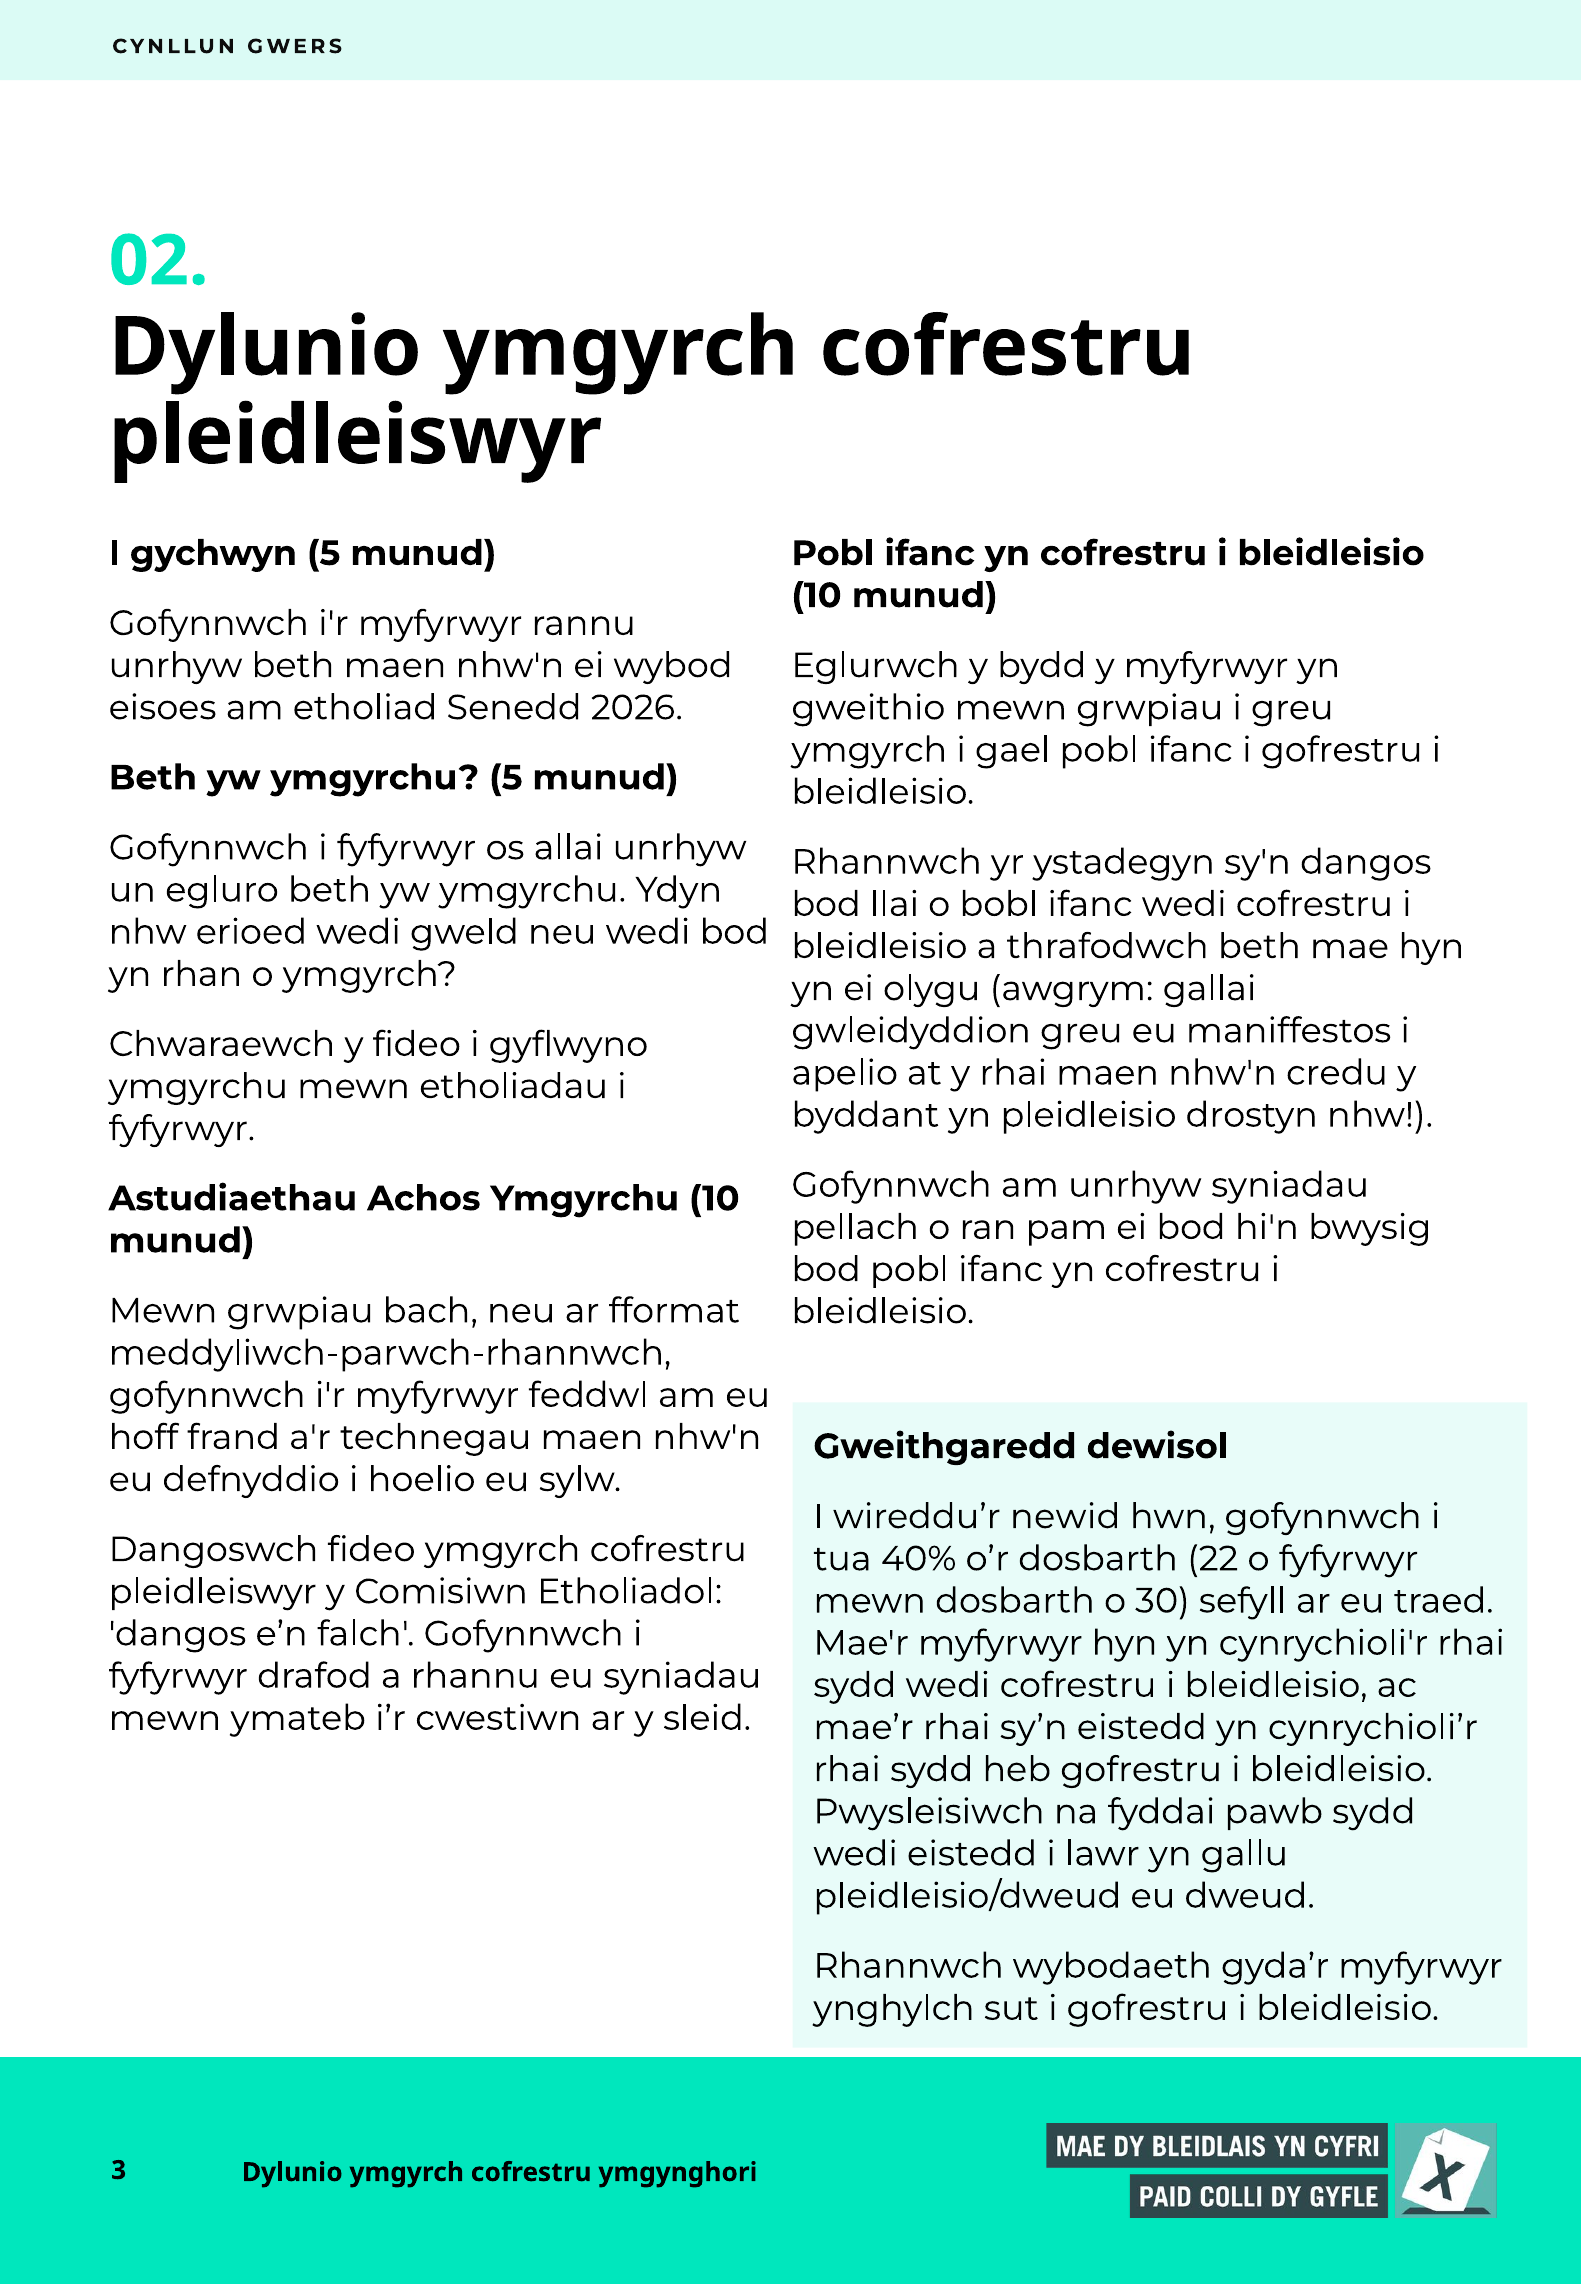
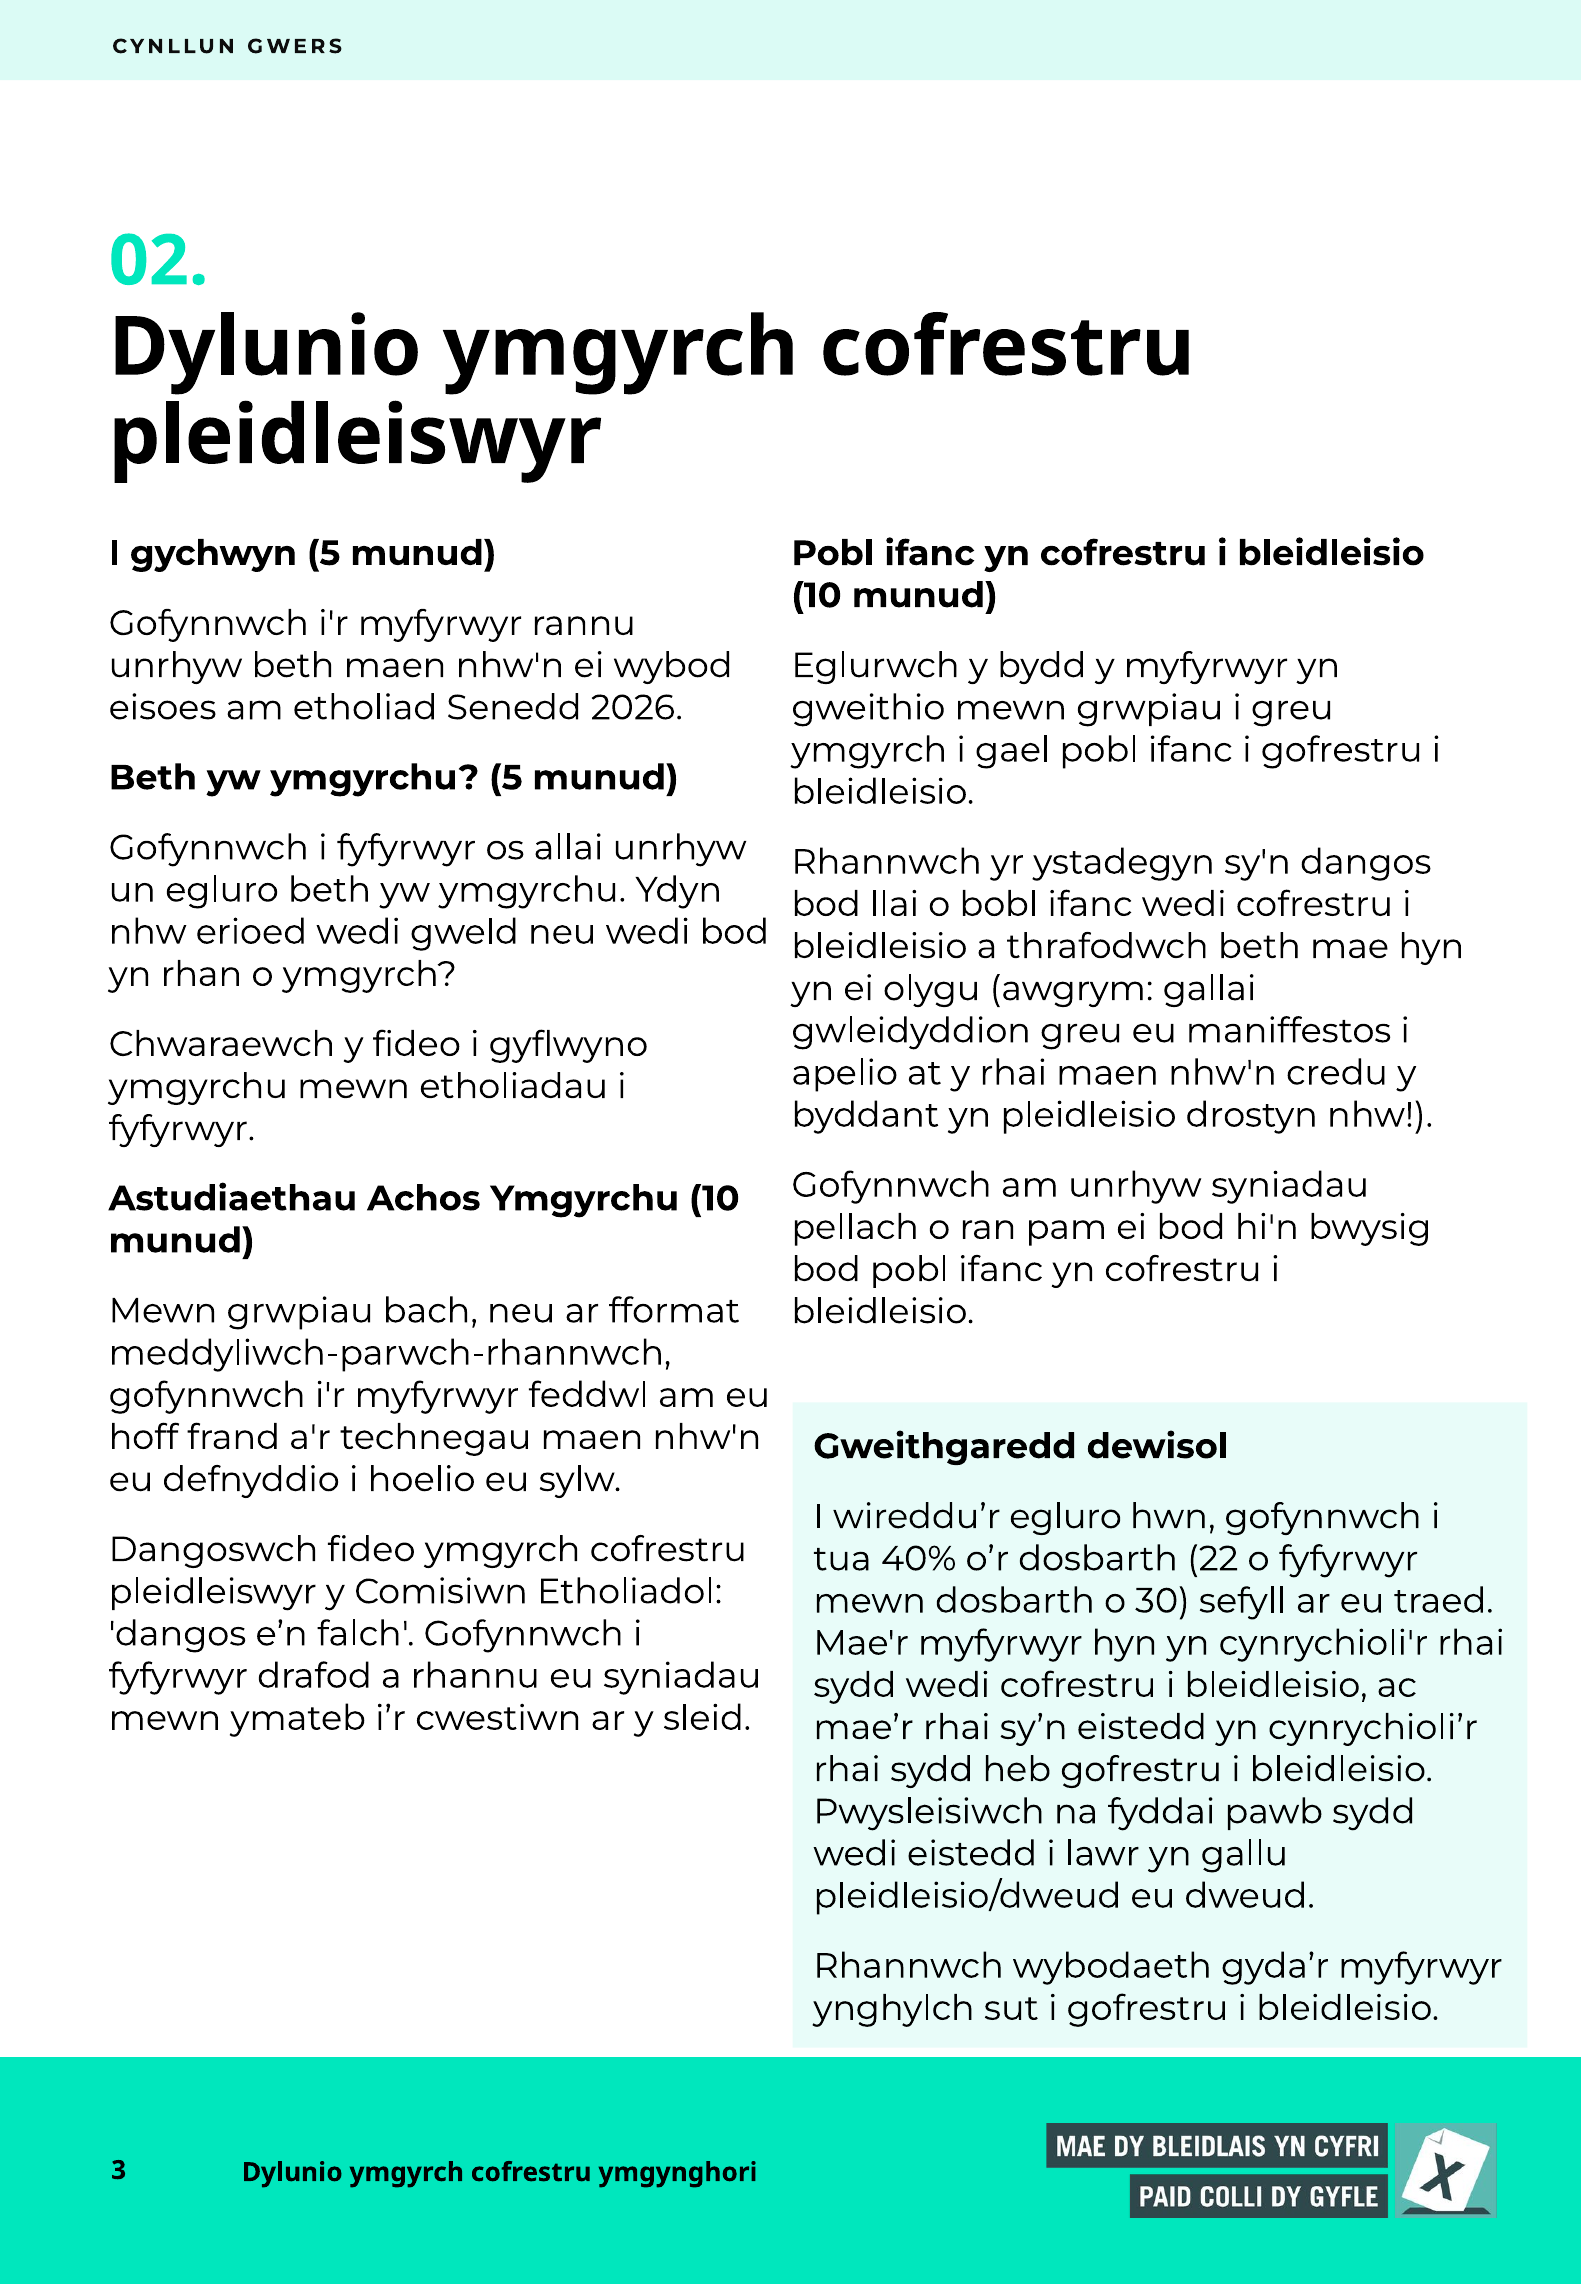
wireddu’r newid: newid -> egluro
